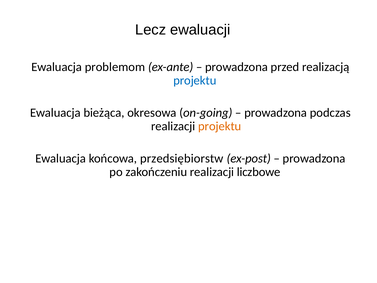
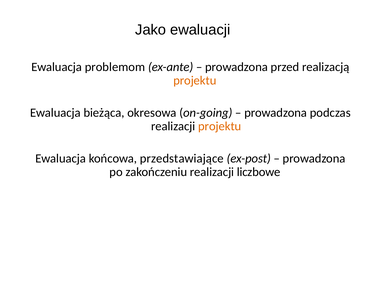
Lecz: Lecz -> Jako
projektu at (195, 80) colour: blue -> orange
przedsiębiorstw: przedsiębiorstw -> przedstawiające
